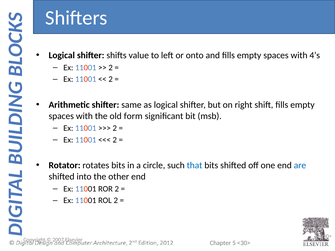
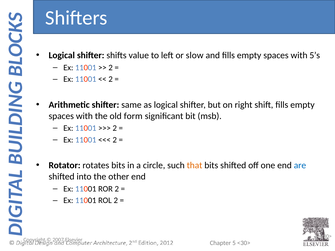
onto: onto -> slow
4’s: 4’s -> 5’s
that colour: blue -> orange
